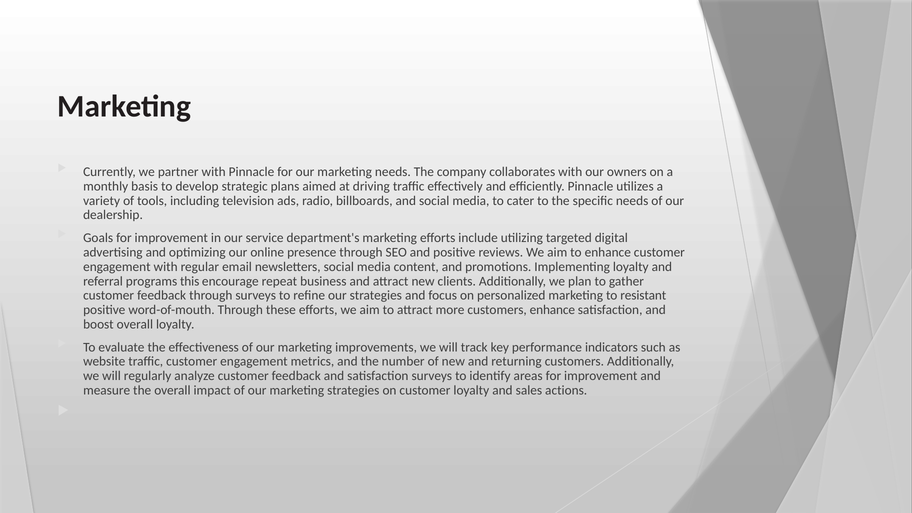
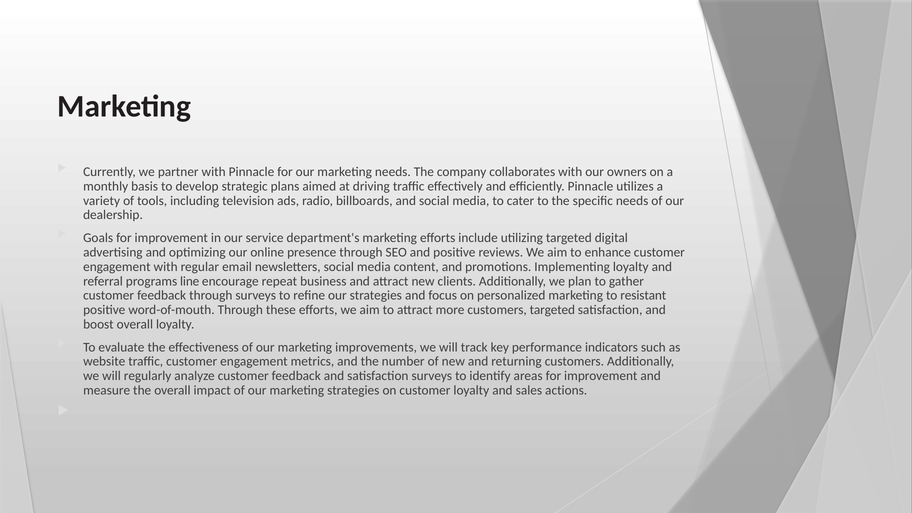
this: this -> line
customers enhance: enhance -> targeted
